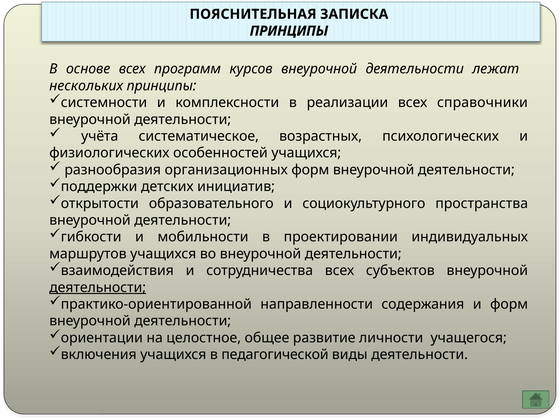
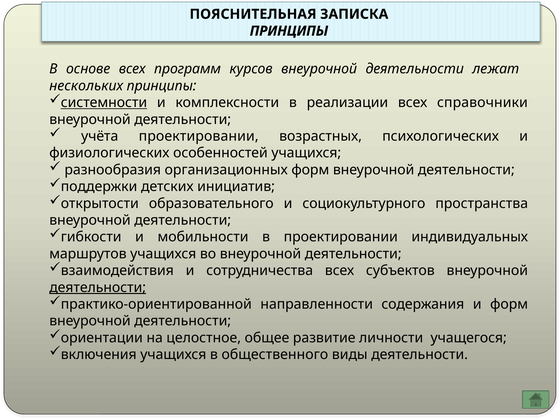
системности underline: none -> present
учёта систематическое: систематическое -> проектировании
педагогической: педагогической -> общественного
